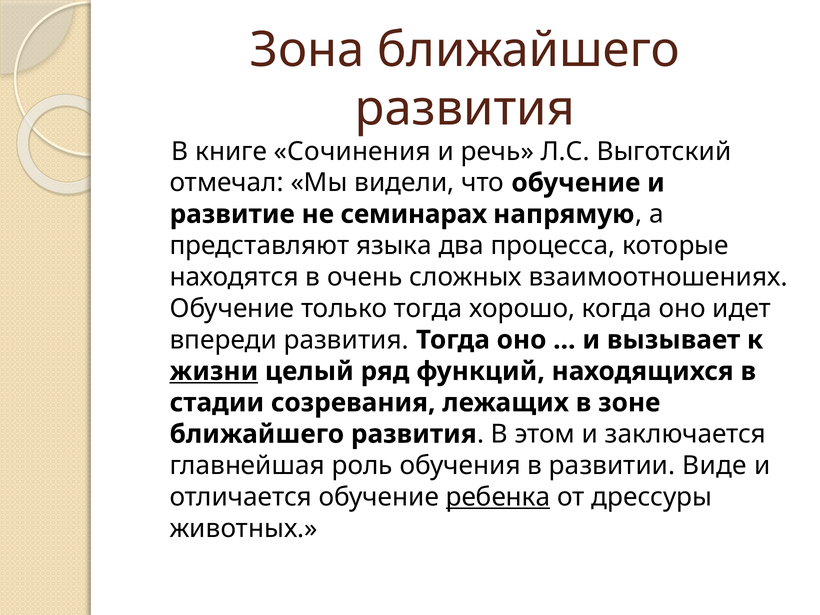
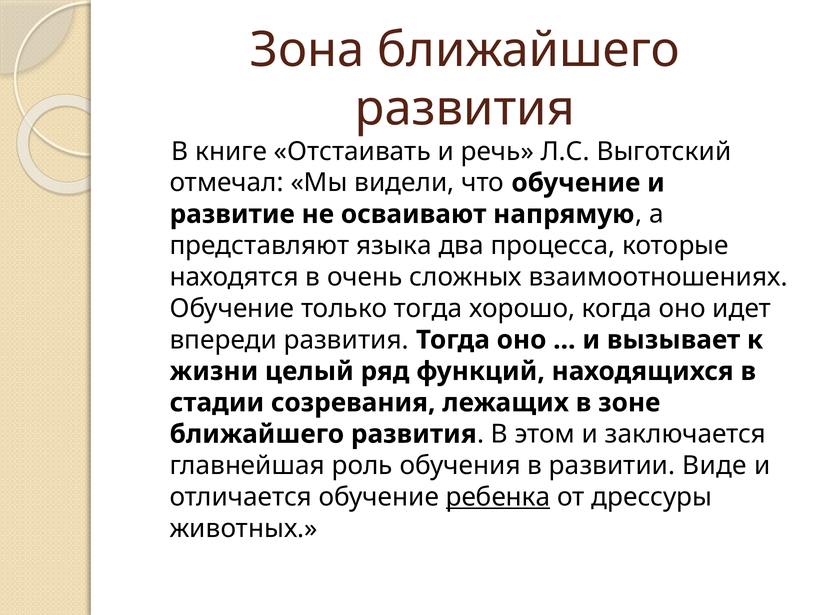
Сочинения: Сочинения -> Отстаивать
семинарах: семинарах -> осваивают
жизни underline: present -> none
